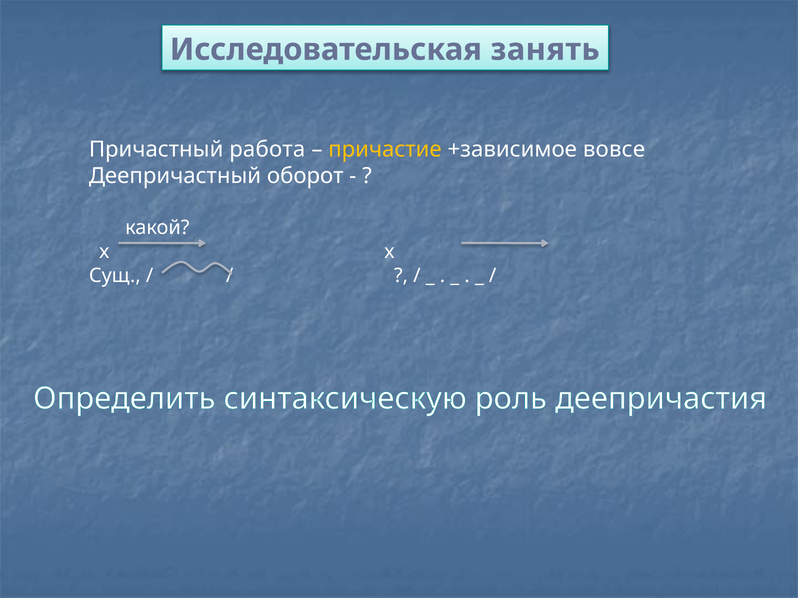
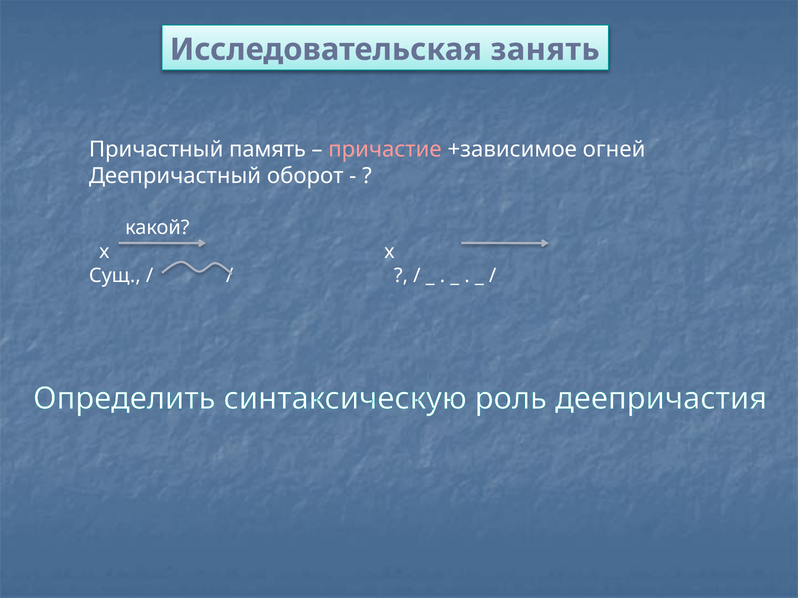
работа: работа -> память
причастие colour: yellow -> pink
вовсе: вовсе -> огней
